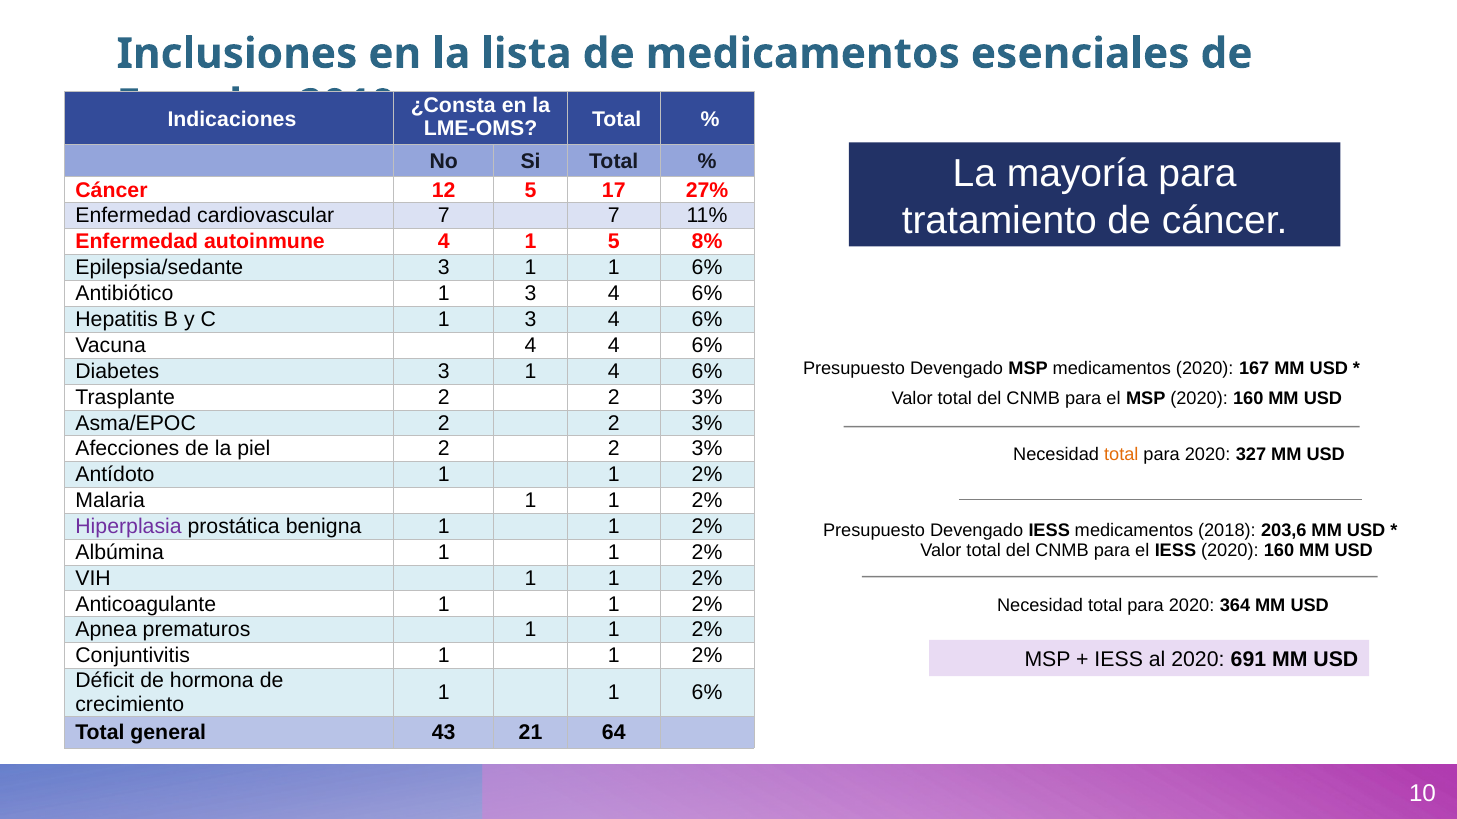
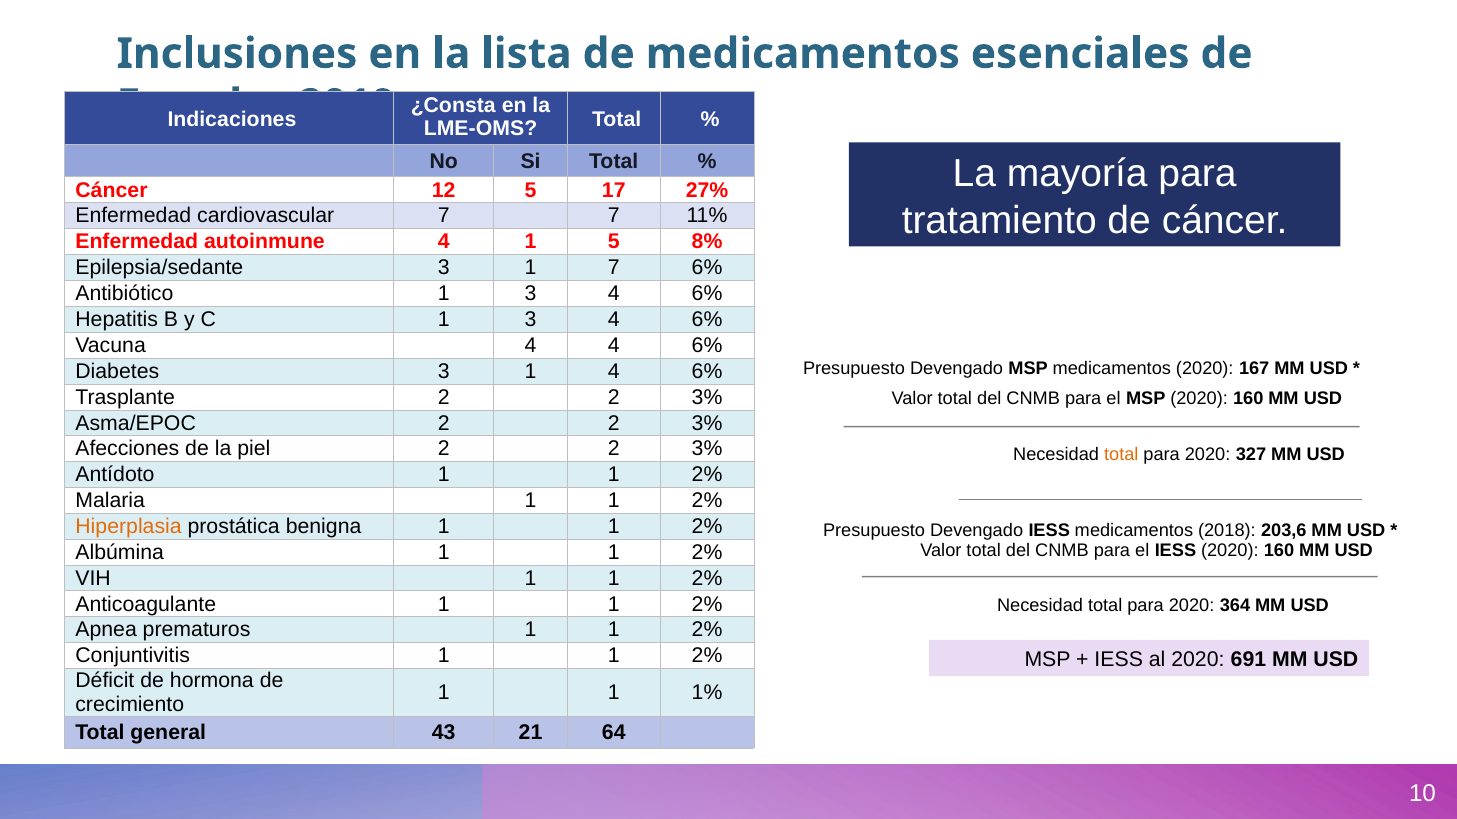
3 1 1: 1 -> 7
Hiperplasia colour: purple -> orange
6% at (707, 693): 6% -> 1%
